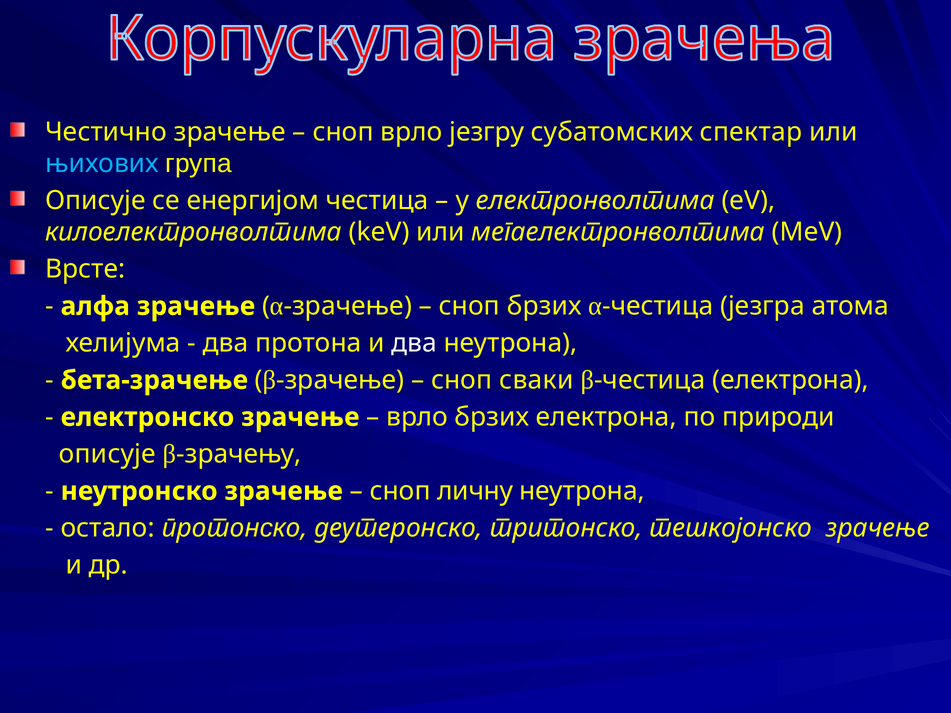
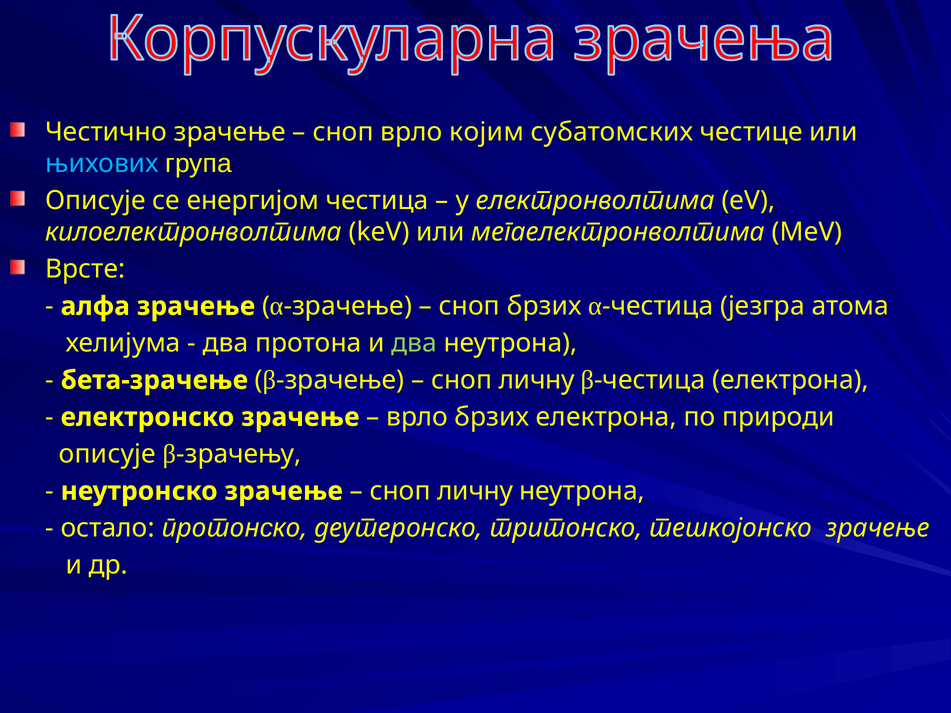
језгру: језгру -> којим
спектар: спектар -> честице
два at (414, 343) colour: white -> light green
сваки at (536, 380): сваки -> личну
